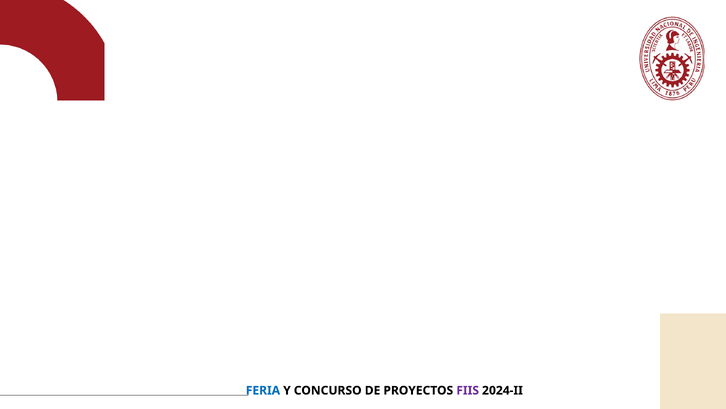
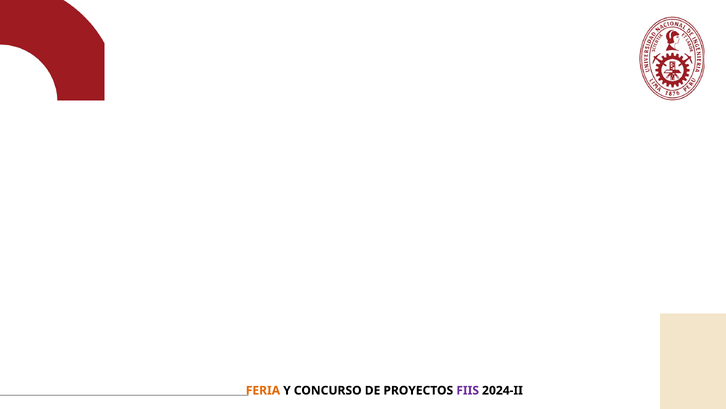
FERIA colour: blue -> orange
